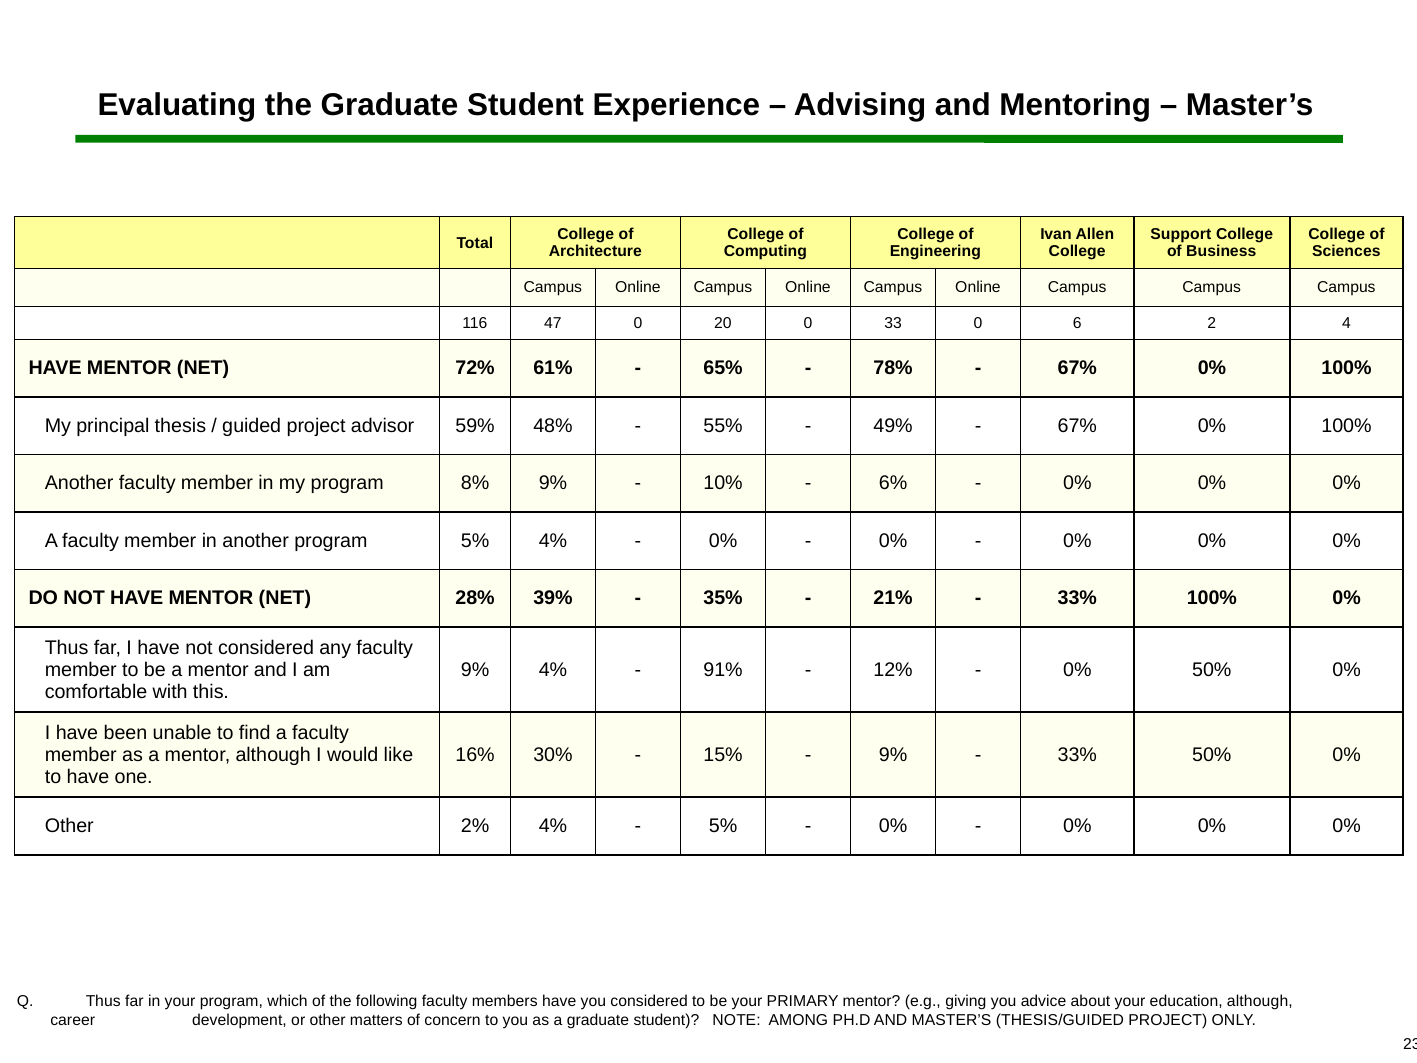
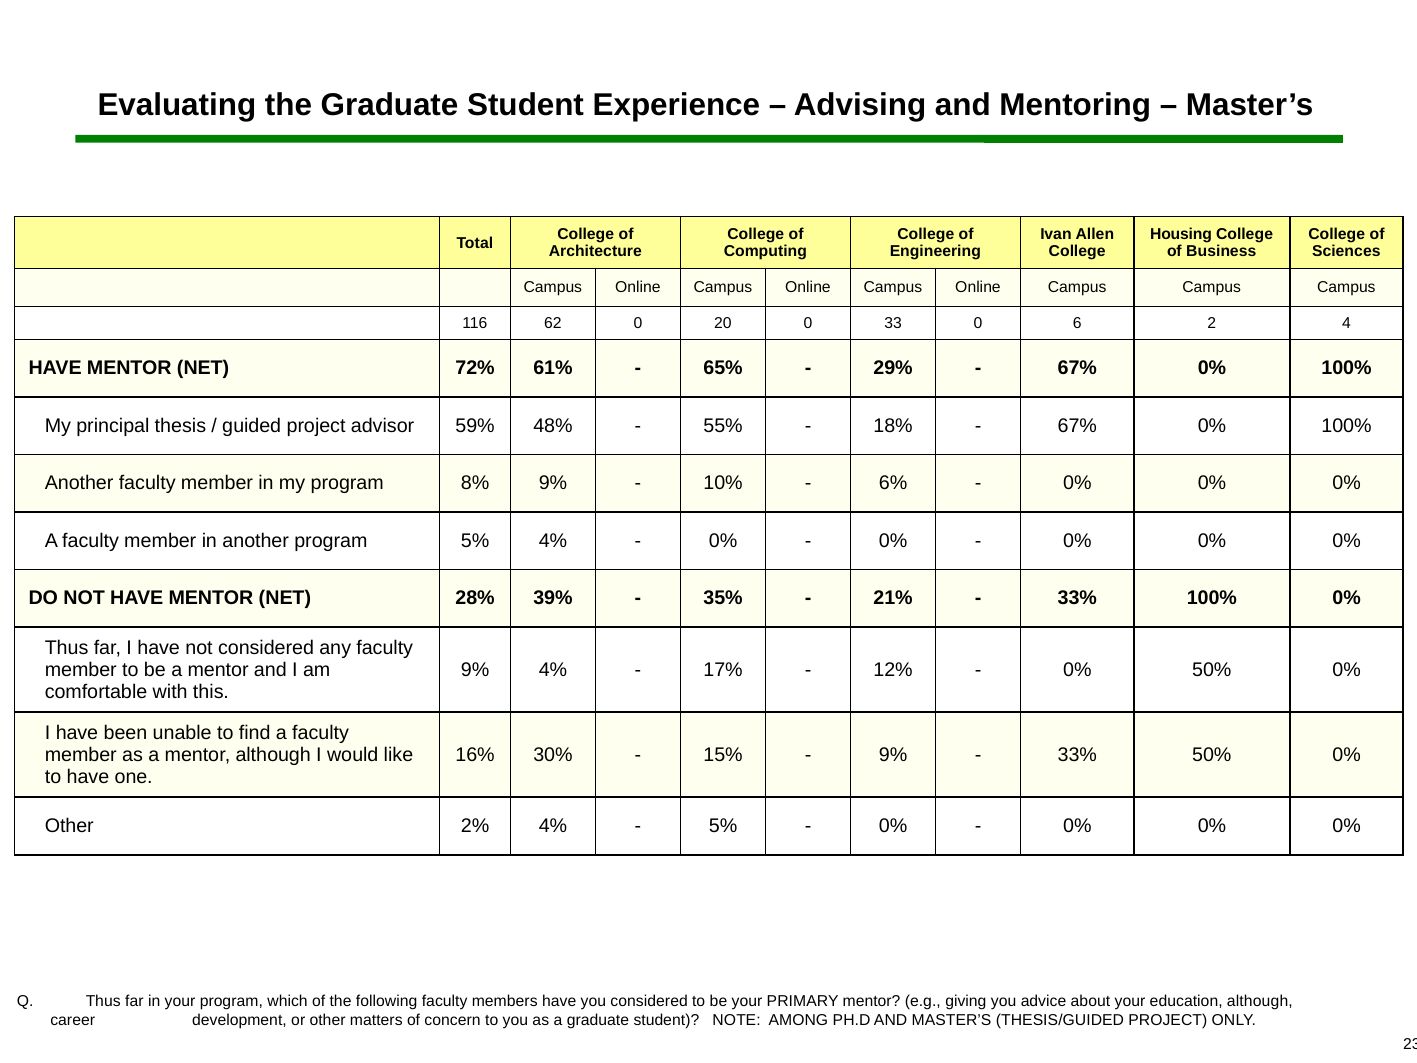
Support: Support -> Housing
47: 47 -> 62
78%: 78% -> 29%
49%: 49% -> 18%
91%: 91% -> 17%
